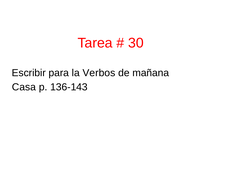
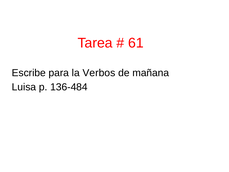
30: 30 -> 61
Escribir: Escribir -> Escribe
Casa: Casa -> Luisa
136-143: 136-143 -> 136-484
